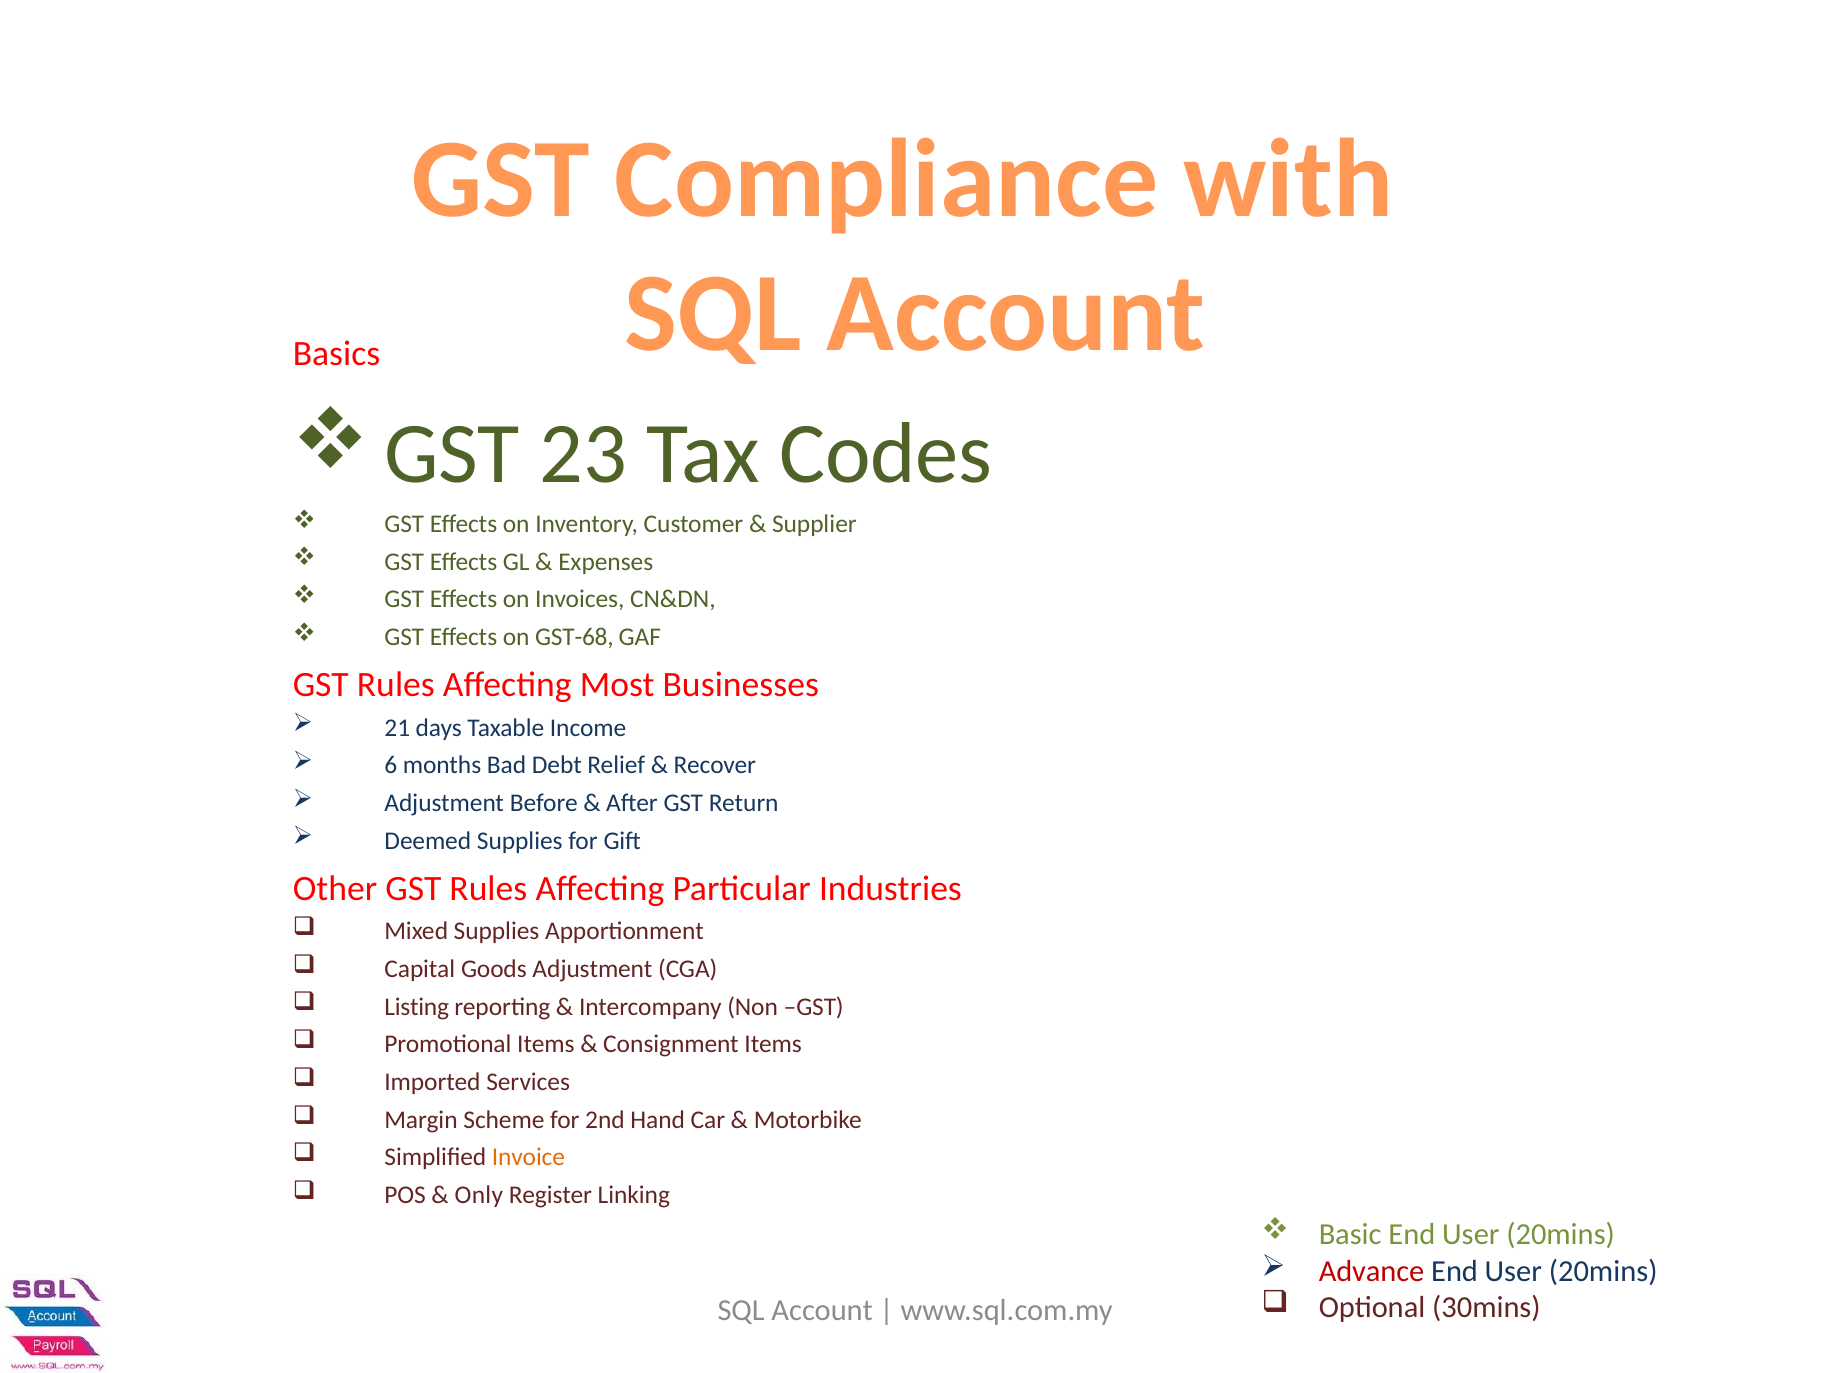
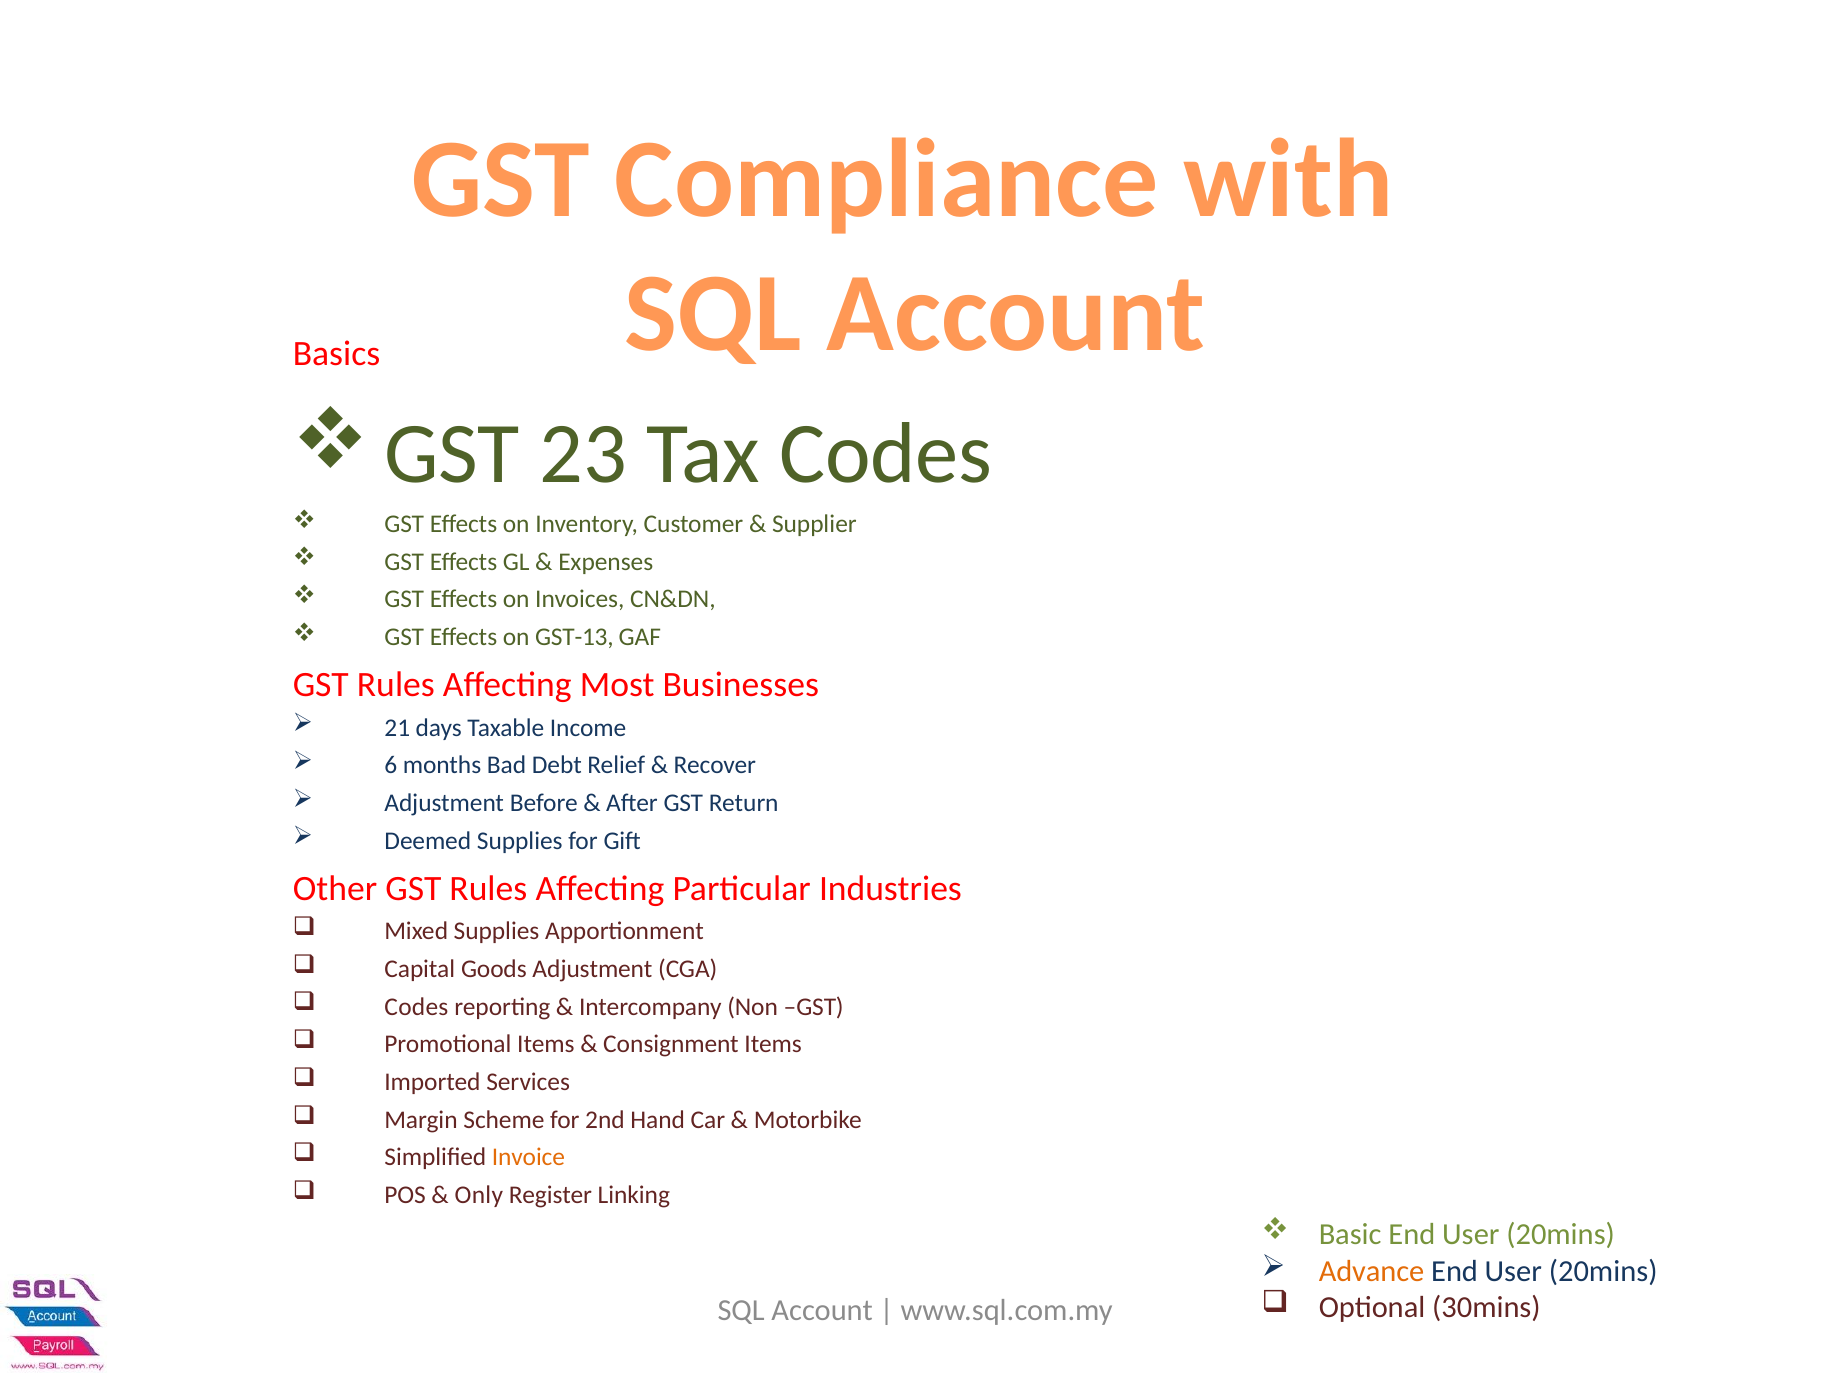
GST-68: GST-68 -> GST-13
Listing at (417, 1007): Listing -> Codes
Advance colour: red -> orange
